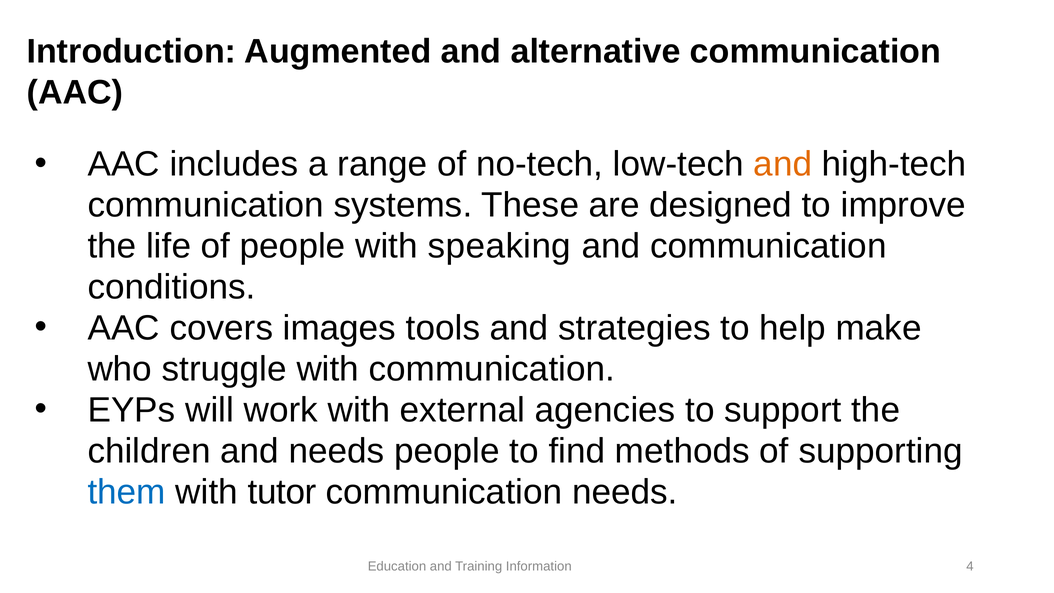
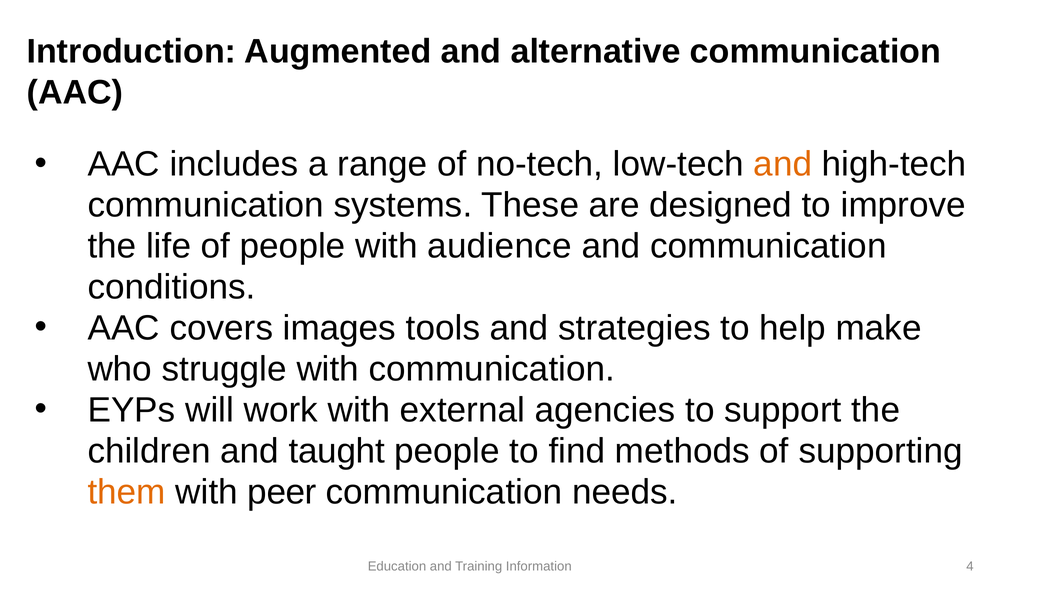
speaking: speaking -> audience
and needs: needs -> taught
them colour: blue -> orange
tutor: tutor -> peer
